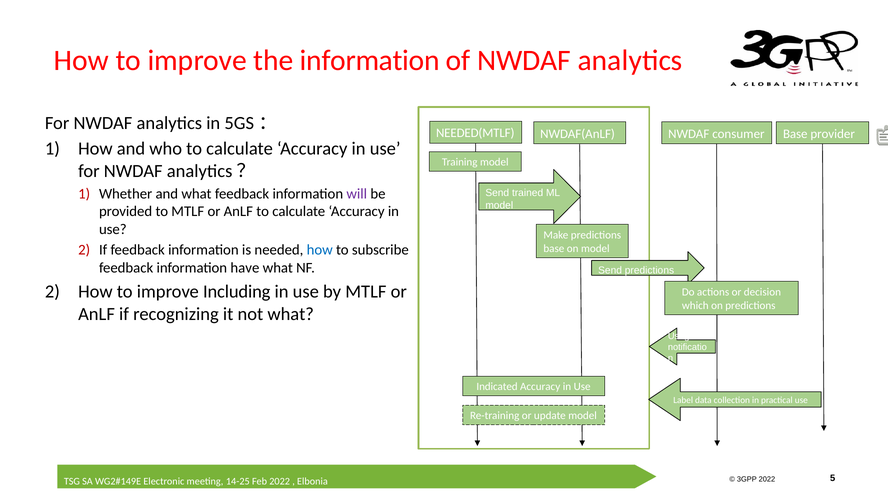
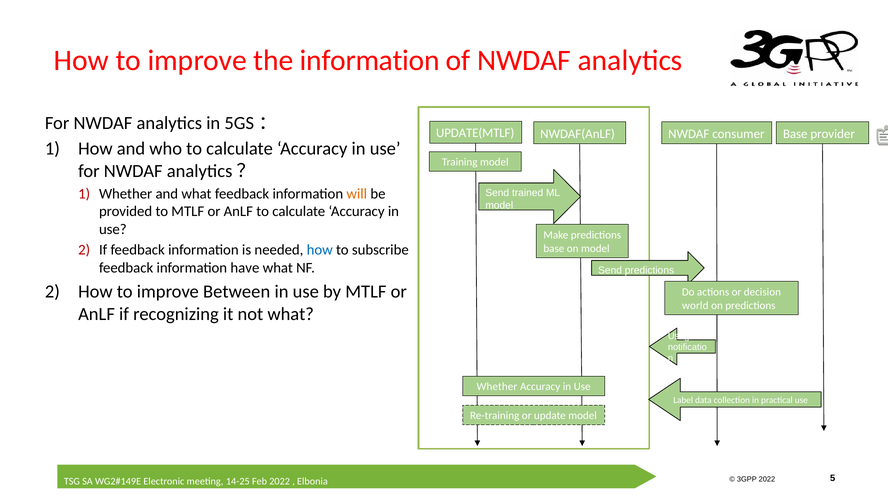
NEEDED(MTLF: NEEDED(MTLF -> UPDATE(MTLF
will colour: purple -> orange
Including: Including -> Between
which: which -> world
Indicated at (497, 386): Indicated -> Whether
